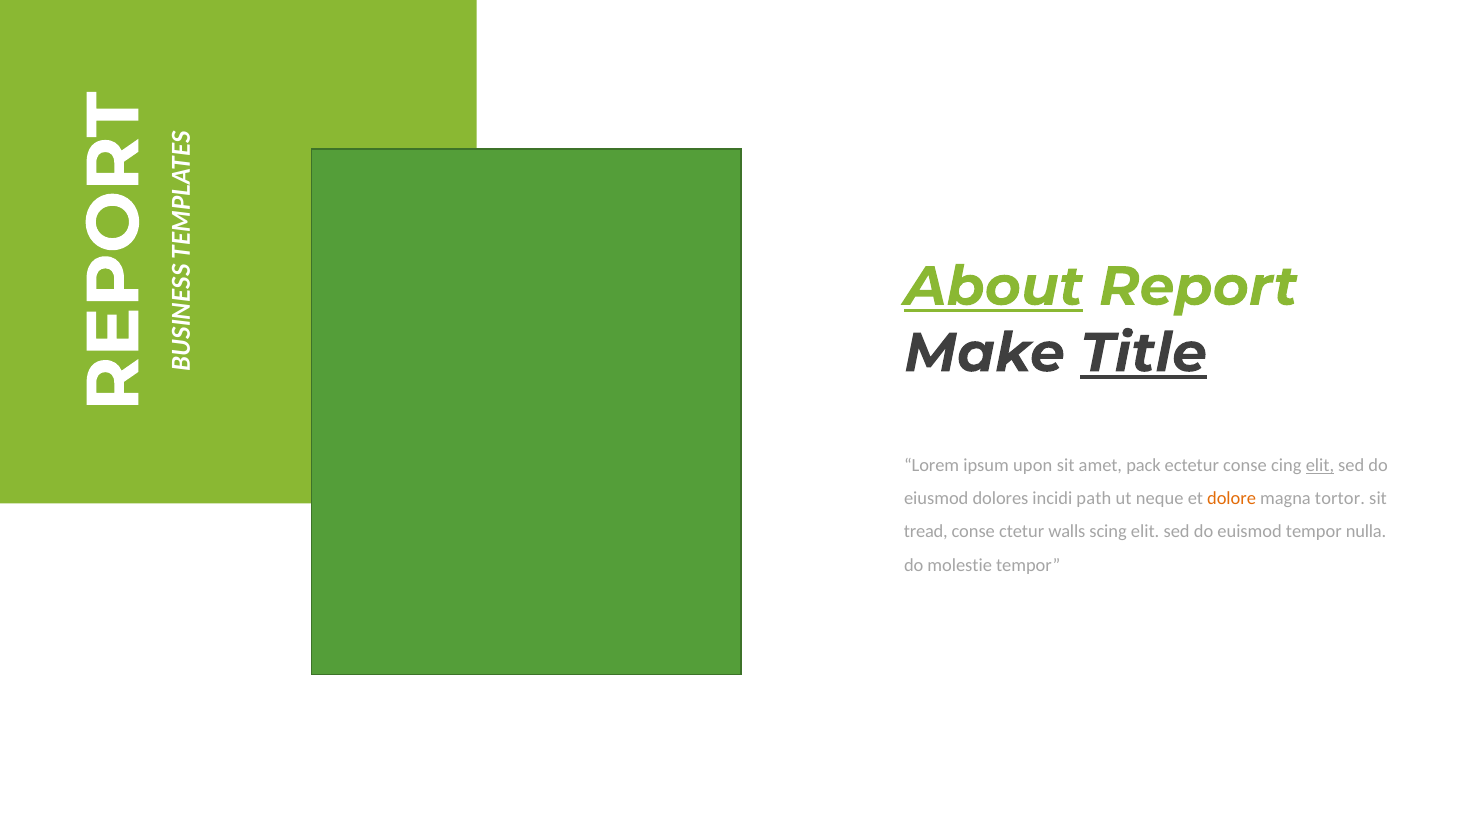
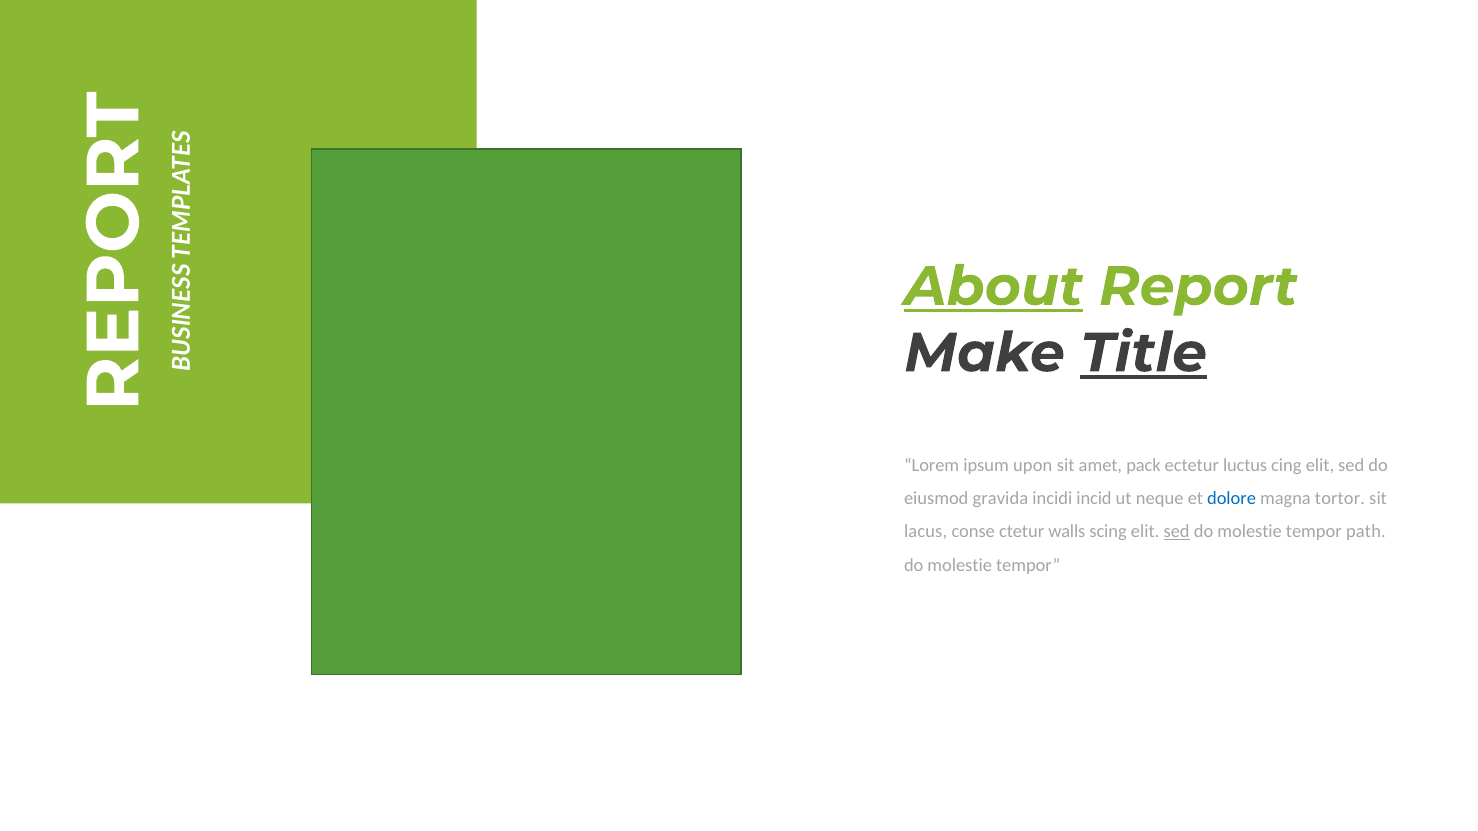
ectetur conse: conse -> luctus
elit at (1320, 465) underline: present -> none
dolores: dolores -> gravida
path: path -> incid
dolore colour: orange -> blue
tread: tread -> lacus
sed at (1177, 532) underline: none -> present
euismod at (1250, 532): euismod -> molestie
nulla: nulla -> path
